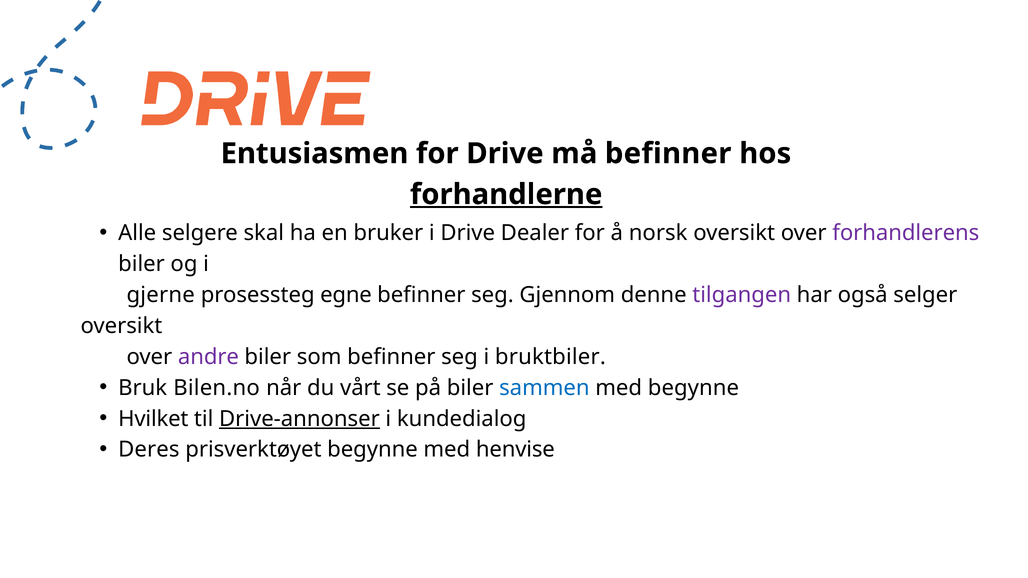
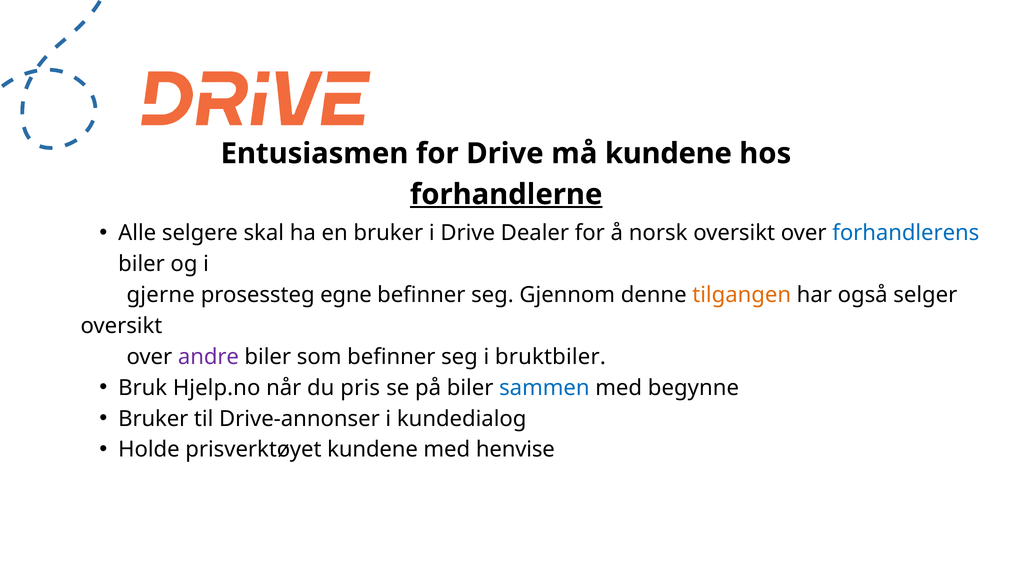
må befinner: befinner -> kundene
forhandlerens colour: purple -> blue
tilgangen colour: purple -> orange
Bilen.no: Bilen.no -> Hjelp.no
vårt: vårt -> pris
Hvilket at (153, 419): Hvilket -> Bruker
Drive-annonser underline: present -> none
Deres: Deres -> Holde
prisverktøyet begynne: begynne -> kundene
